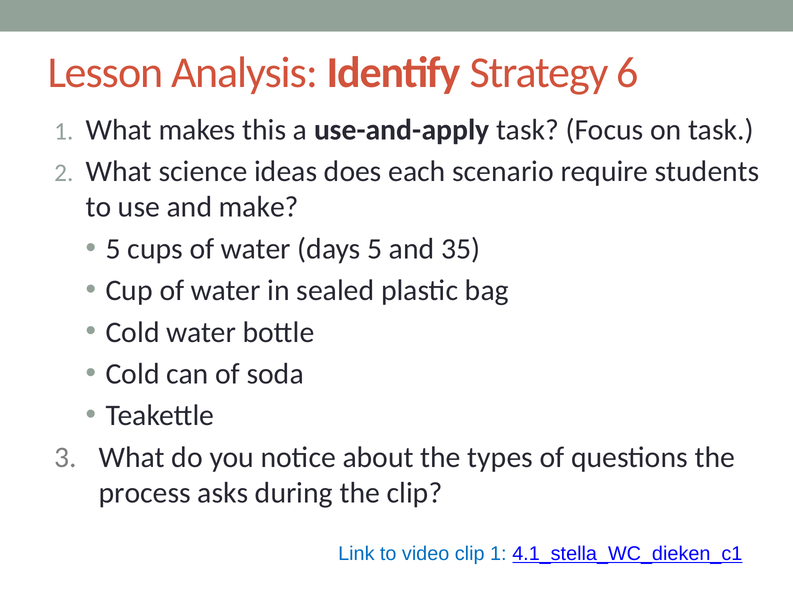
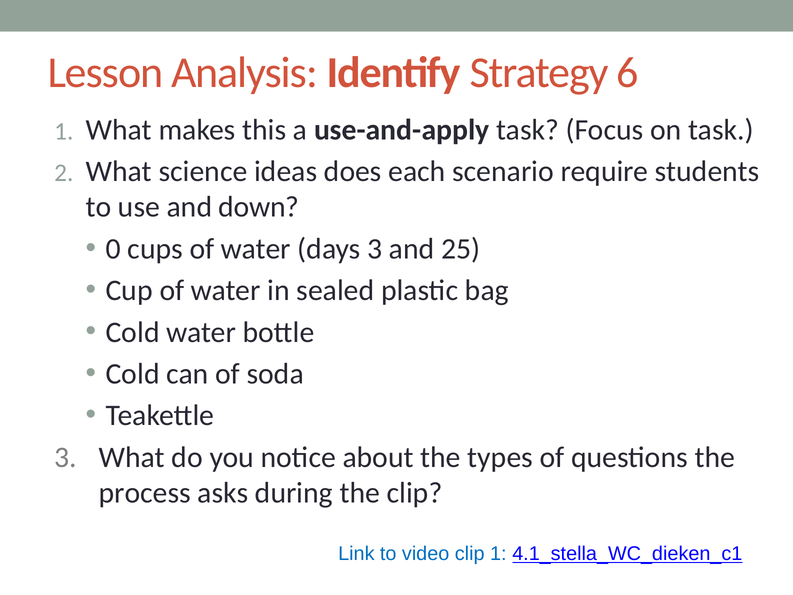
make: make -> down
5 at (113, 249): 5 -> 0
days 5: 5 -> 3
35: 35 -> 25
